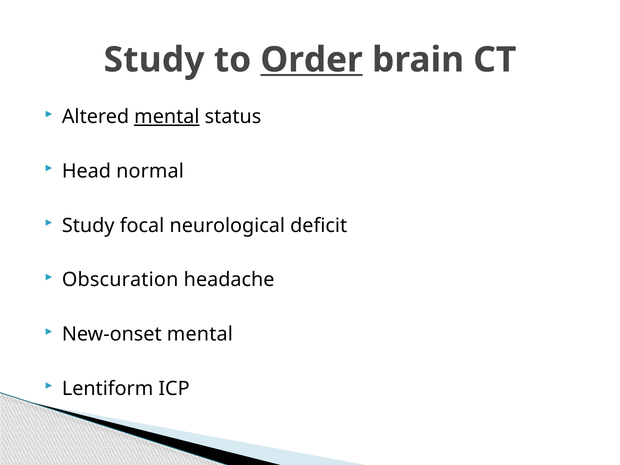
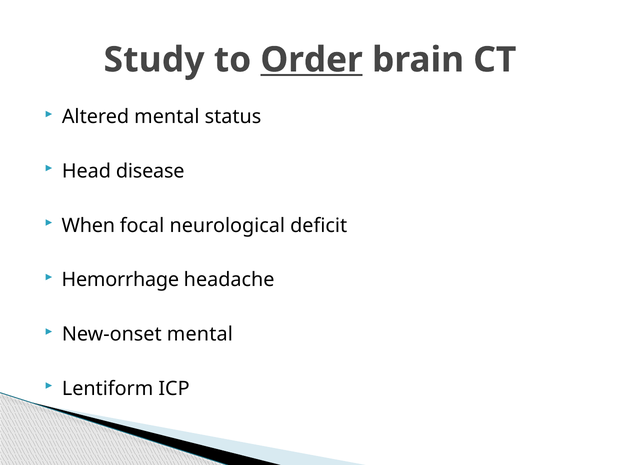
mental at (167, 117) underline: present -> none
normal: normal -> disease
Study at (88, 226): Study -> When
Obscuration: Obscuration -> Hemorrhage
